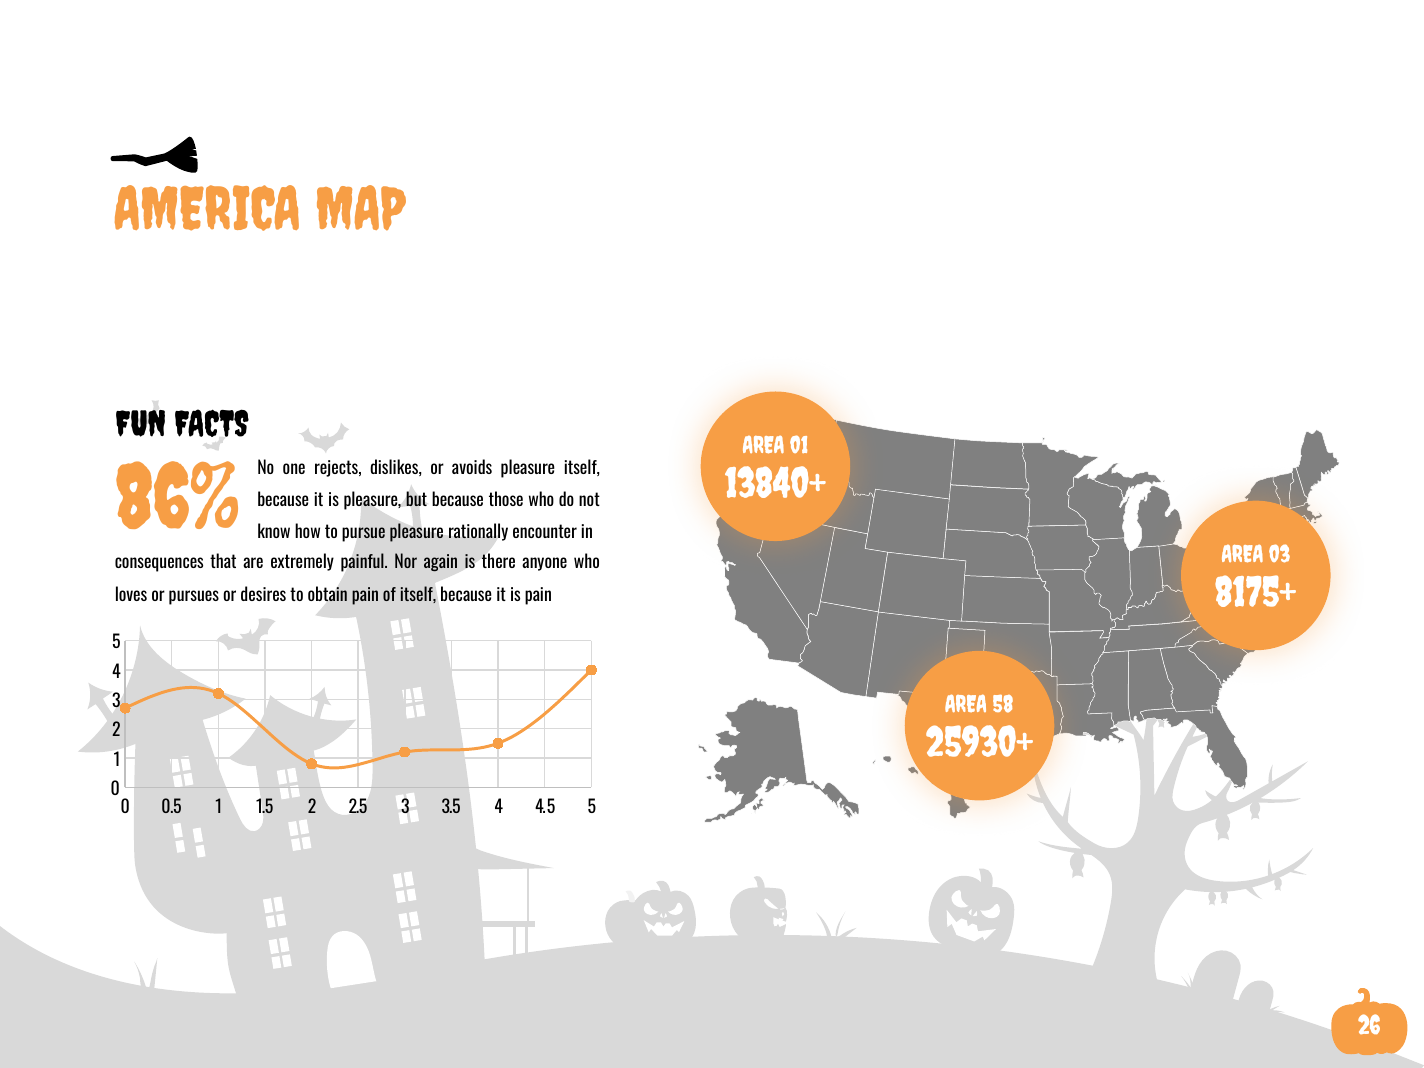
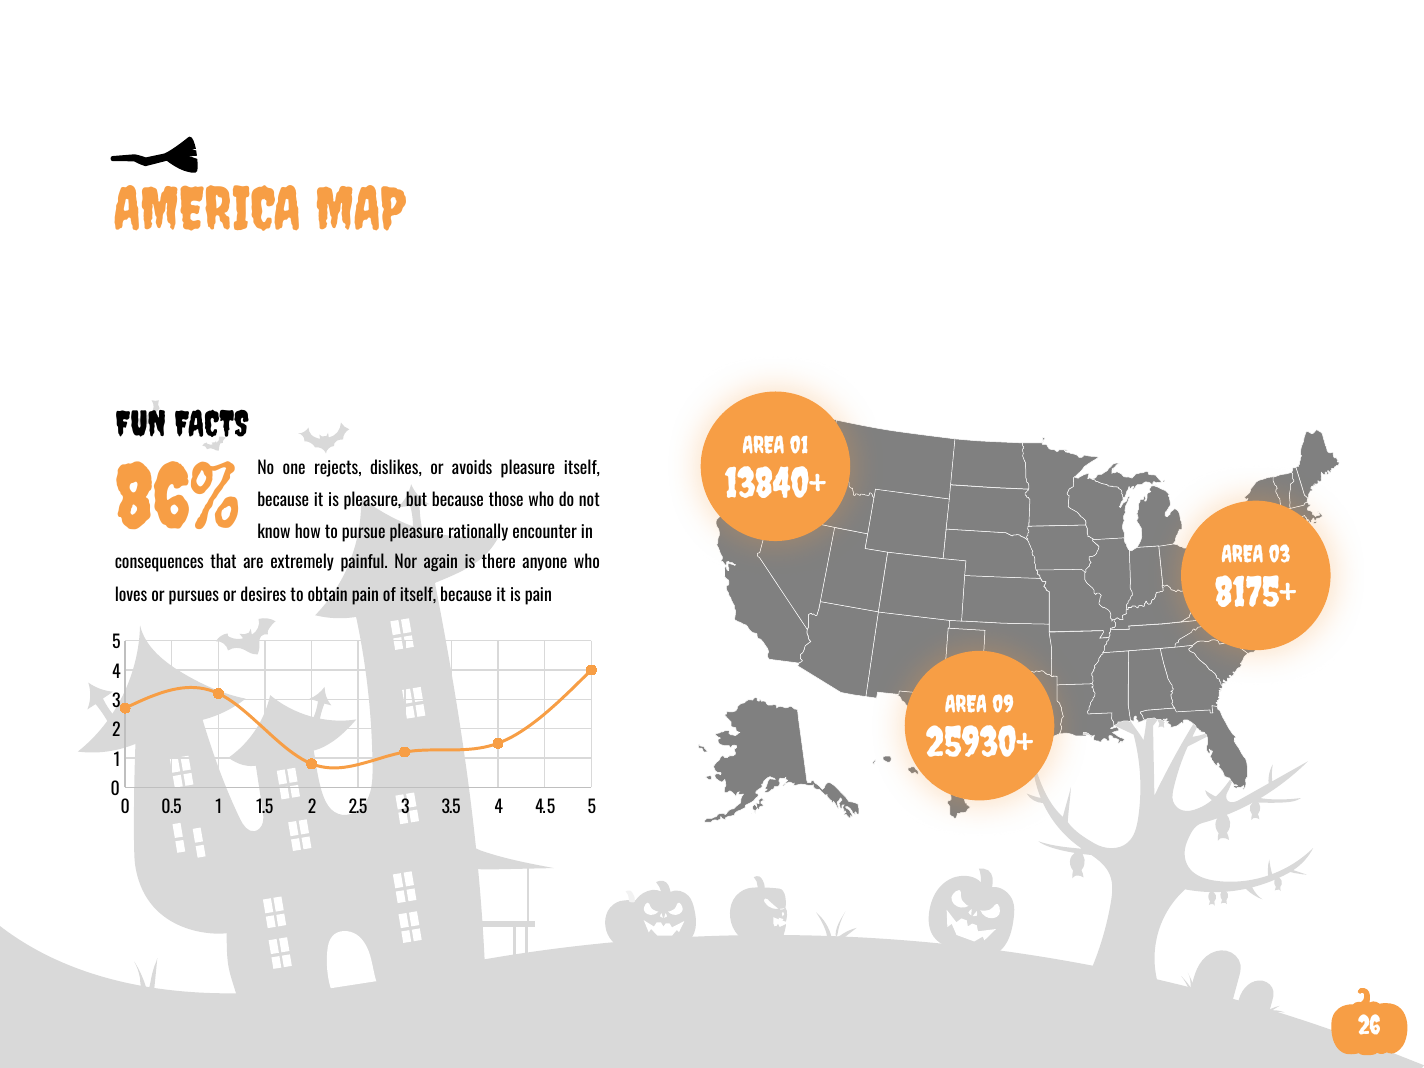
58: 58 -> 09
